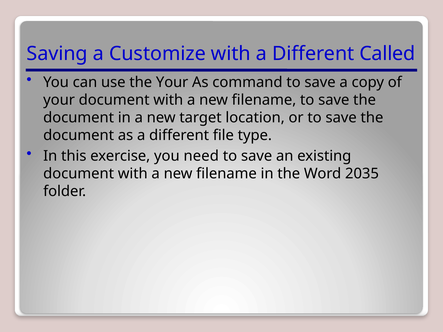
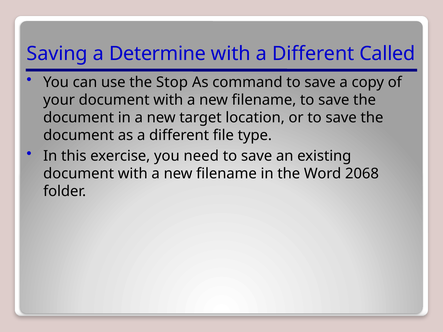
Customize: Customize -> Determine
the Your: Your -> Stop
2035: 2035 -> 2068
